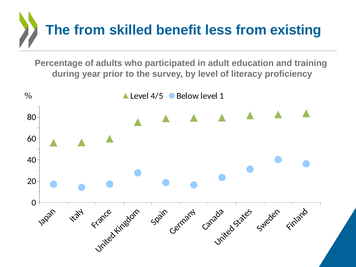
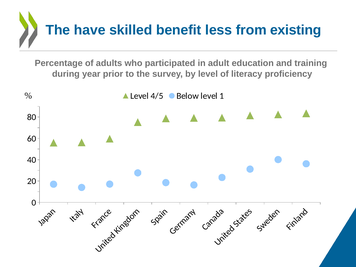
The from: from -> have
